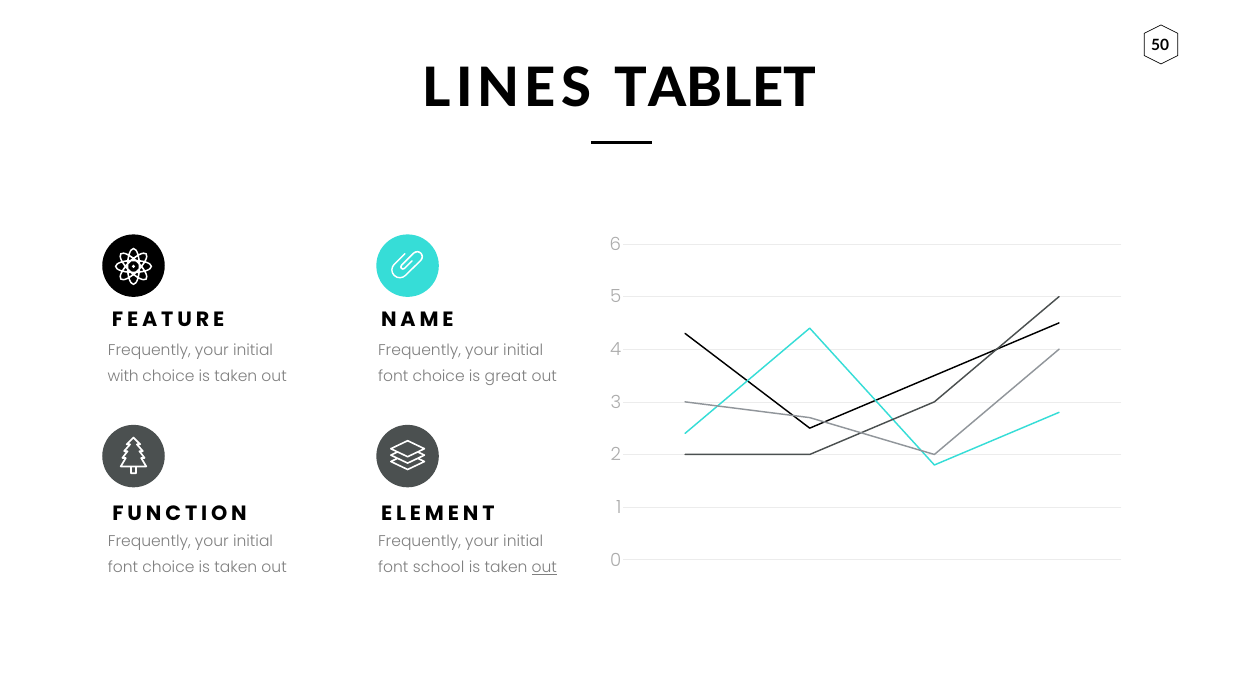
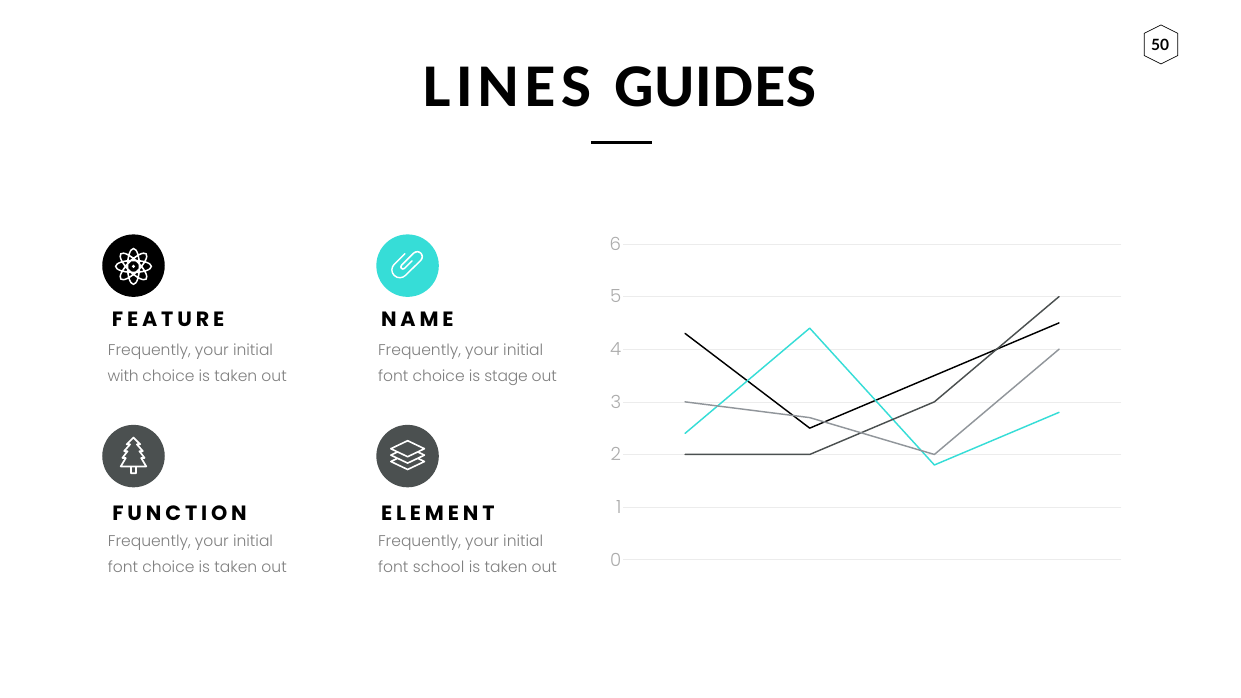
TABLET: TABLET -> GUIDES
great: great -> stage
out at (544, 568) underline: present -> none
